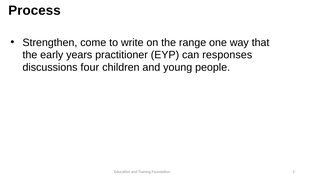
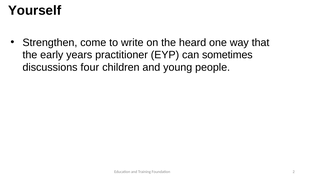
Process: Process -> Yourself
range: range -> heard
responses: responses -> sometimes
